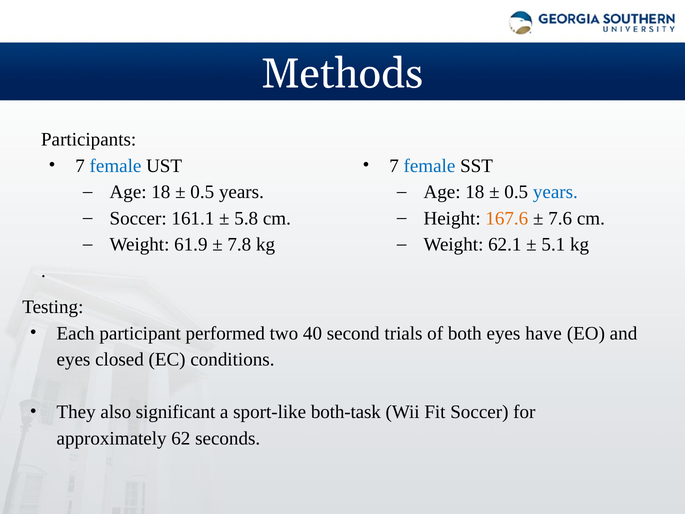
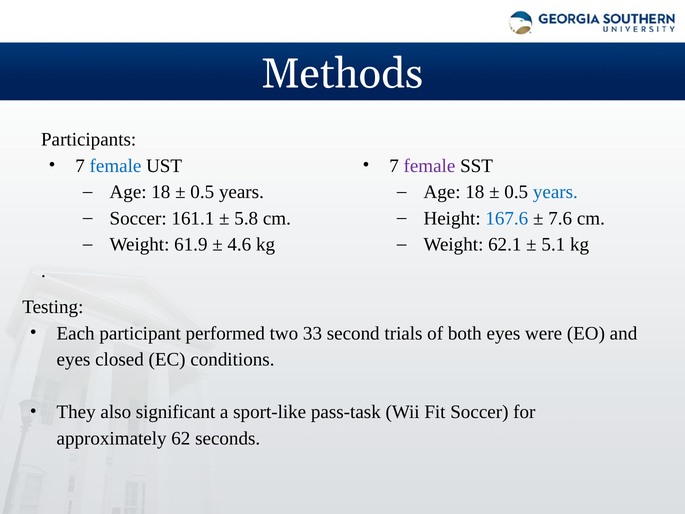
female at (429, 166) colour: blue -> purple
167.6 colour: orange -> blue
7.8: 7.8 -> 4.6
40: 40 -> 33
have: have -> were
both-task: both-task -> pass-task
